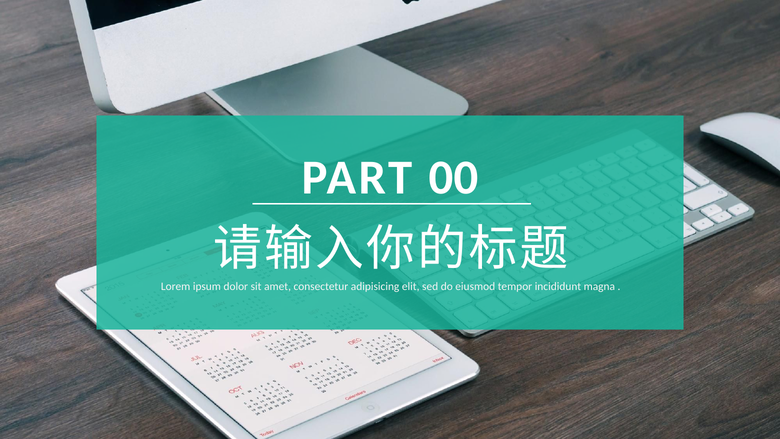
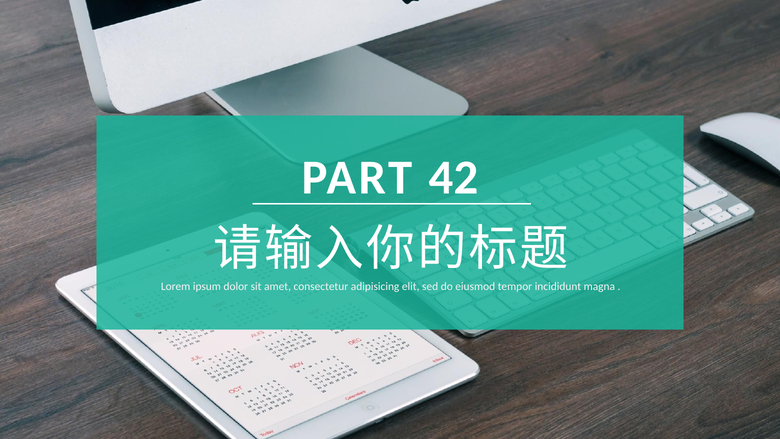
00: 00 -> 42
